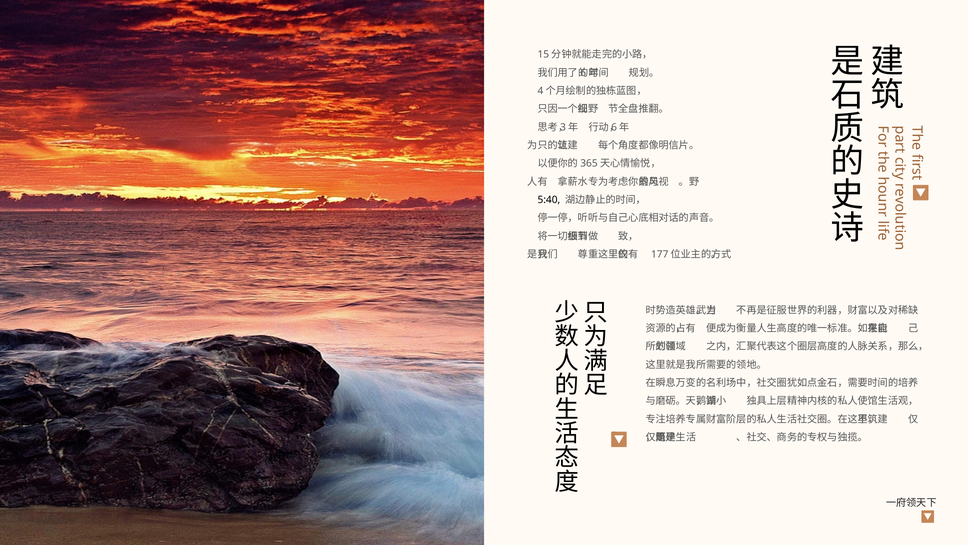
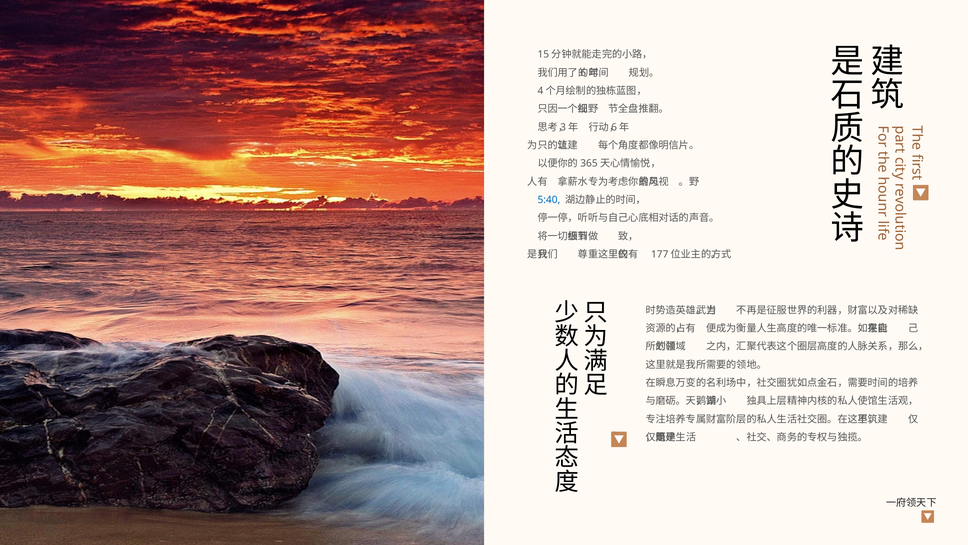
5:40 colour: black -> blue
